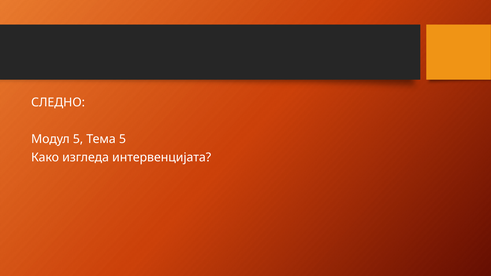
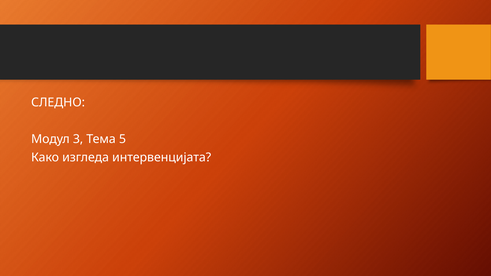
Модул 5: 5 -> 3
